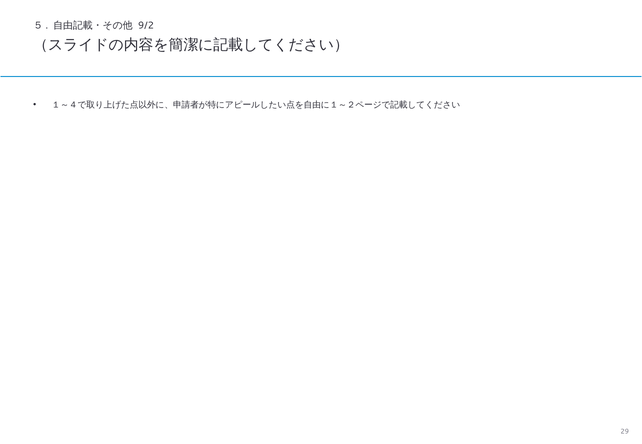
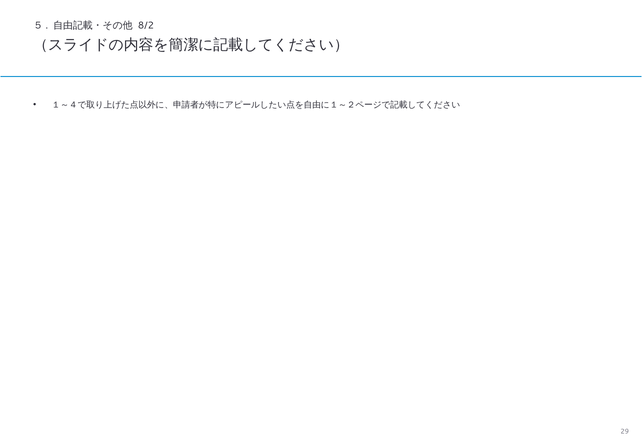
9/2: 9/2 -> 8/2
